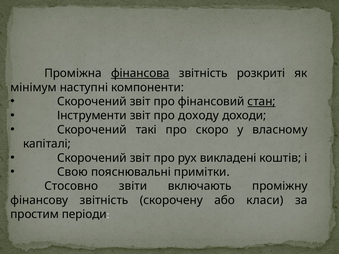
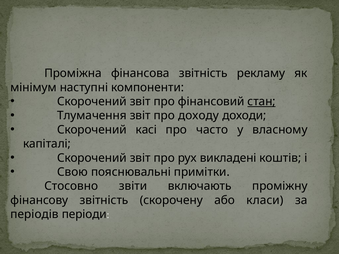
фінансова underline: present -> none
розкриті: розкриті -> рекламу
Інструменти: Інструменти -> Тлумачення
такі: такі -> касі
скоро: скоро -> часто
простим: простим -> періодів
